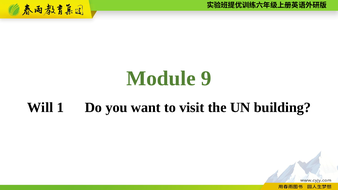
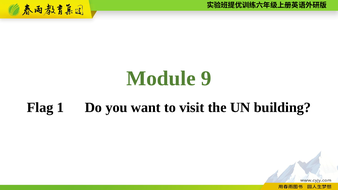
Will: Will -> Flag
